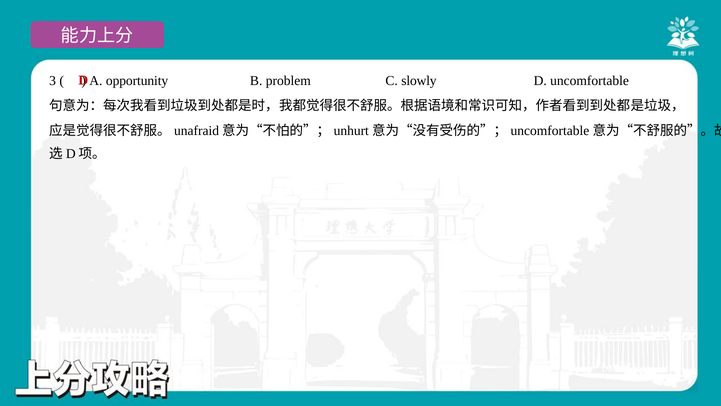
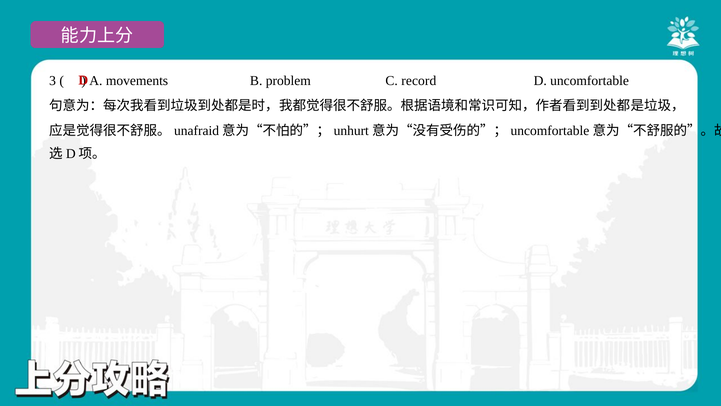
opportunity: opportunity -> movements
slowly: slowly -> record
